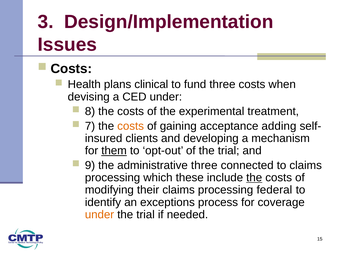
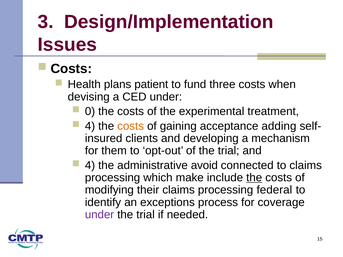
clinical: clinical -> patient
8: 8 -> 0
7 at (90, 126): 7 -> 4
them underline: present -> none
9 at (90, 165): 9 -> 4
administrative three: three -> avoid
these: these -> make
under at (100, 215) colour: orange -> purple
